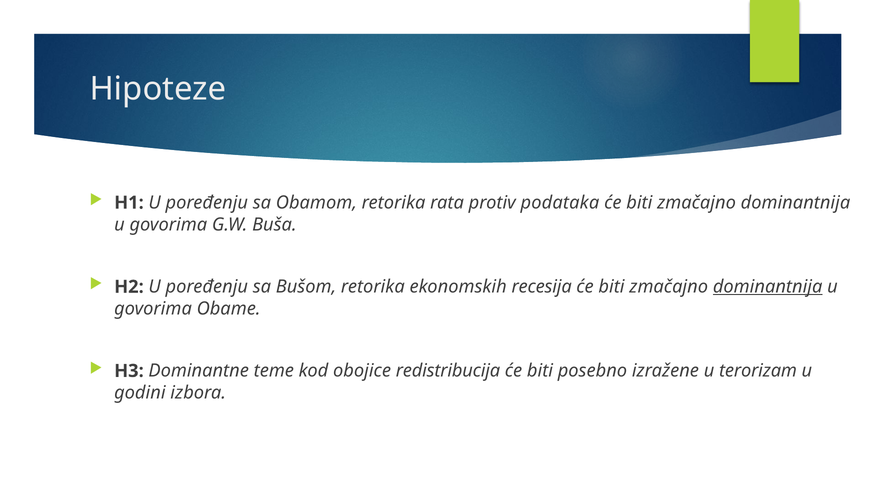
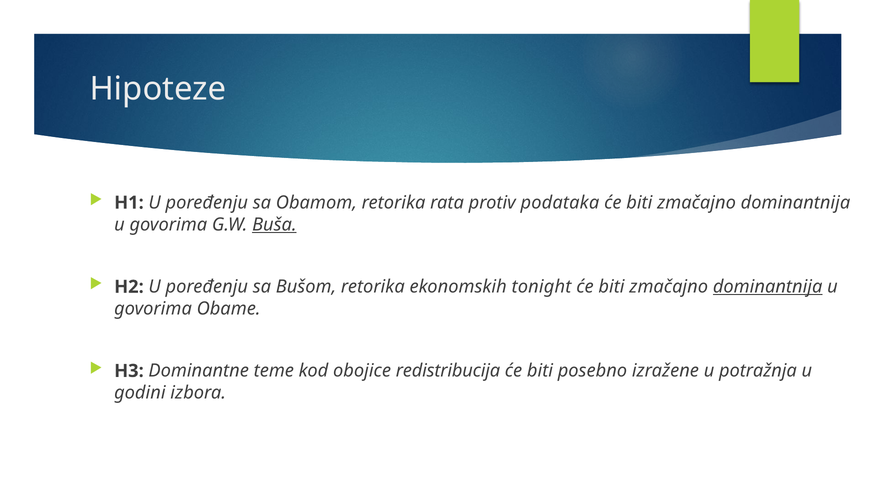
Buša underline: none -> present
recesija: recesija -> tonight
terorizam: terorizam -> potražnja
